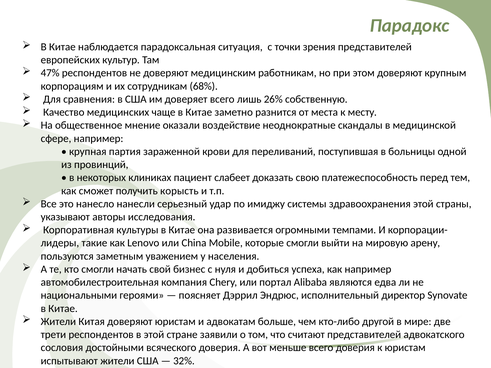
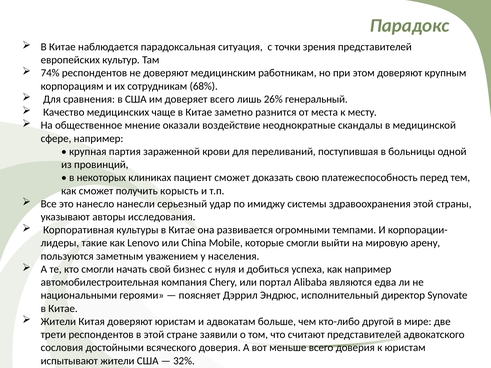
47%: 47% -> 74%
собственную: собственную -> генеральный
пациент слабеет: слабеет -> сможет
